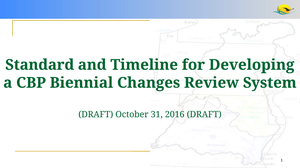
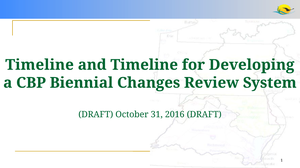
Standard at (40, 65): Standard -> Timeline
